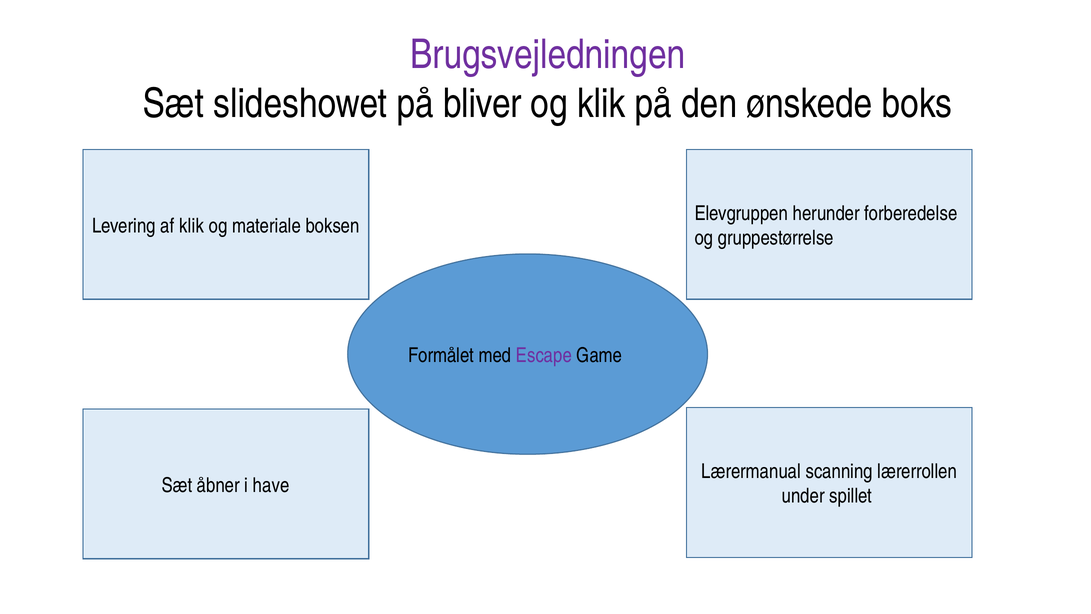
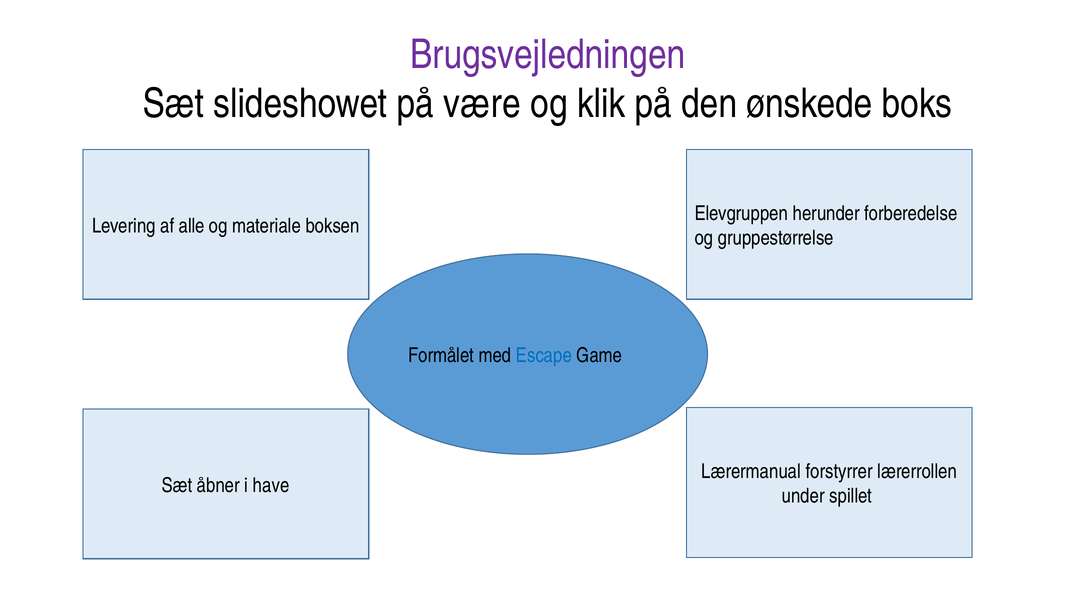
bliver: bliver -> være
af klik: klik -> alle
Escape colour: purple -> blue
scanning: scanning -> forstyrrer
